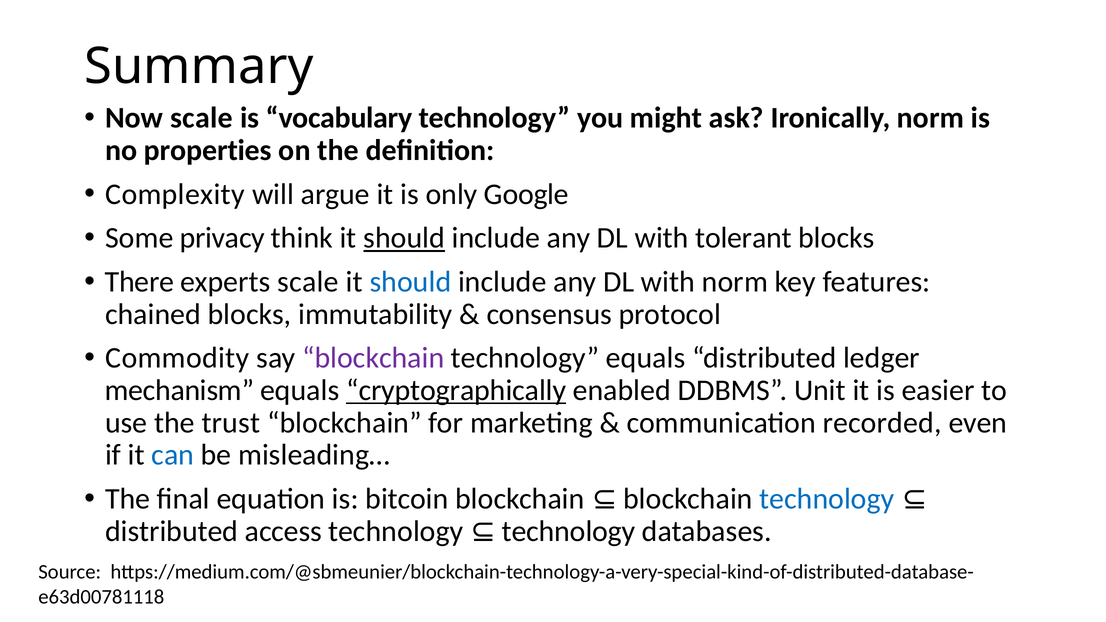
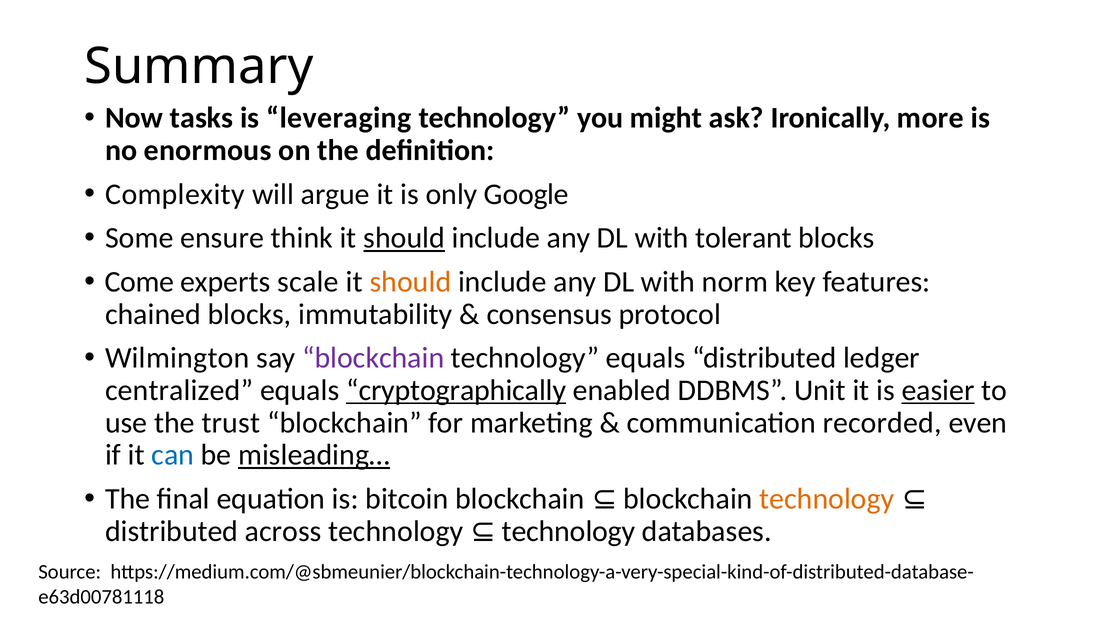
Now scale: scale -> tasks
vocabulary: vocabulary -> leveraging
Ironically norm: norm -> more
properties: properties -> enormous
privacy: privacy -> ensure
There: There -> Come
should at (410, 282) colour: blue -> orange
Commodity: Commodity -> Wilmington
mechanism: mechanism -> centralized
easier underline: none -> present
misleading… underline: none -> present
technology at (827, 499) colour: blue -> orange
access: access -> across
